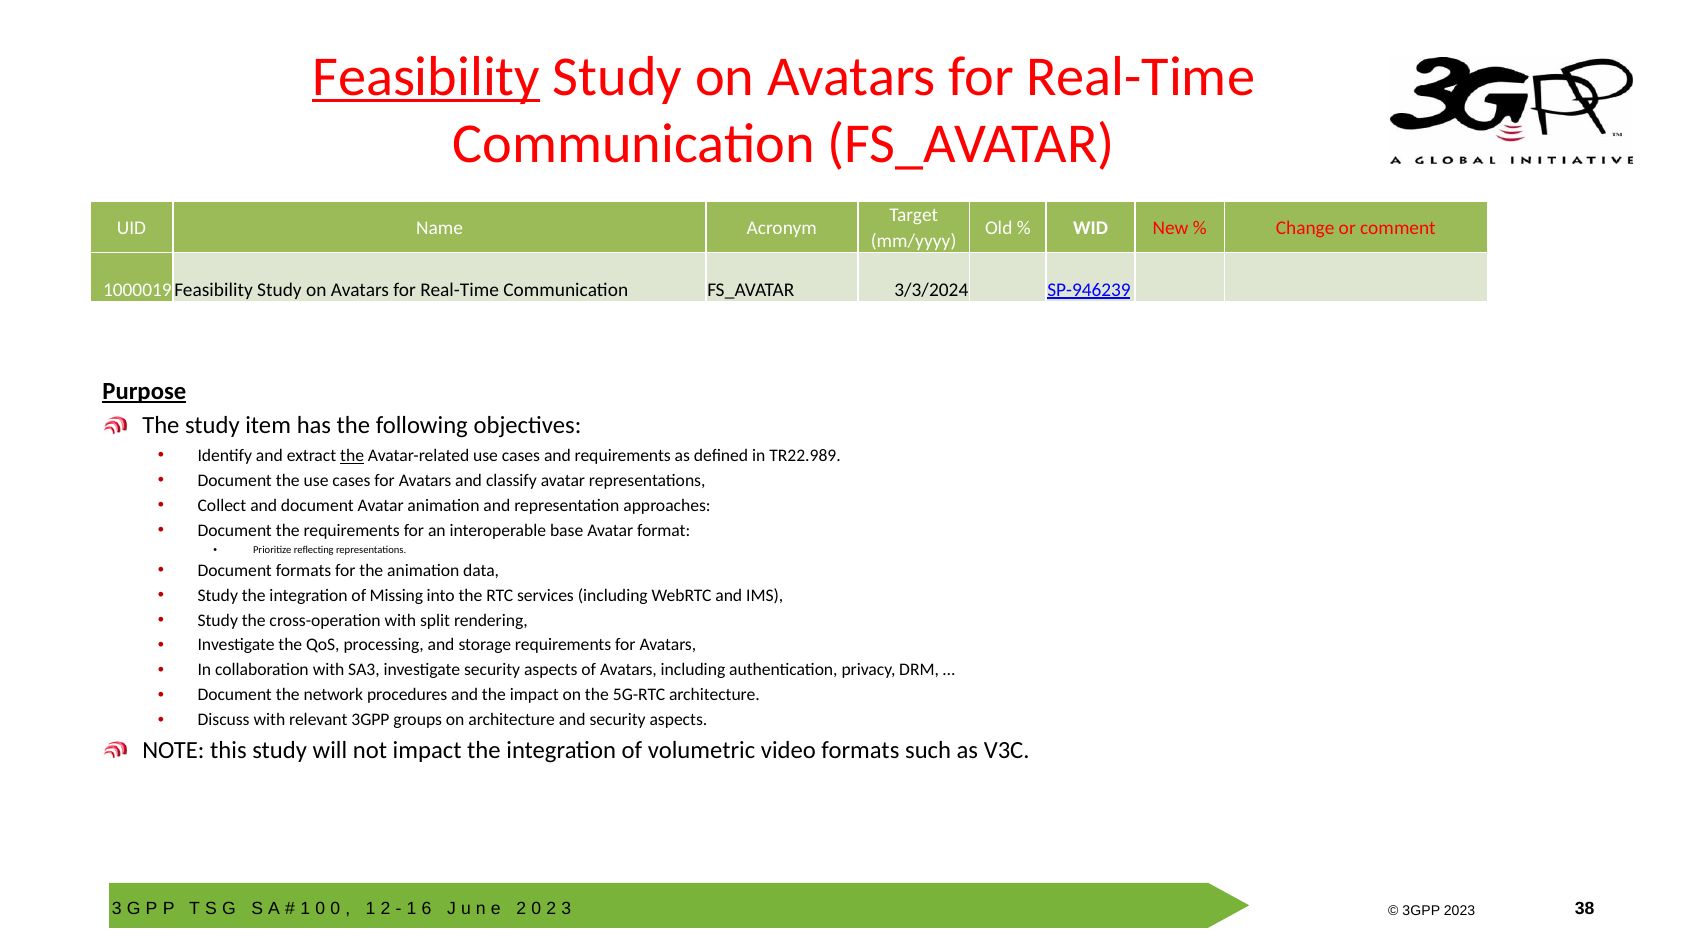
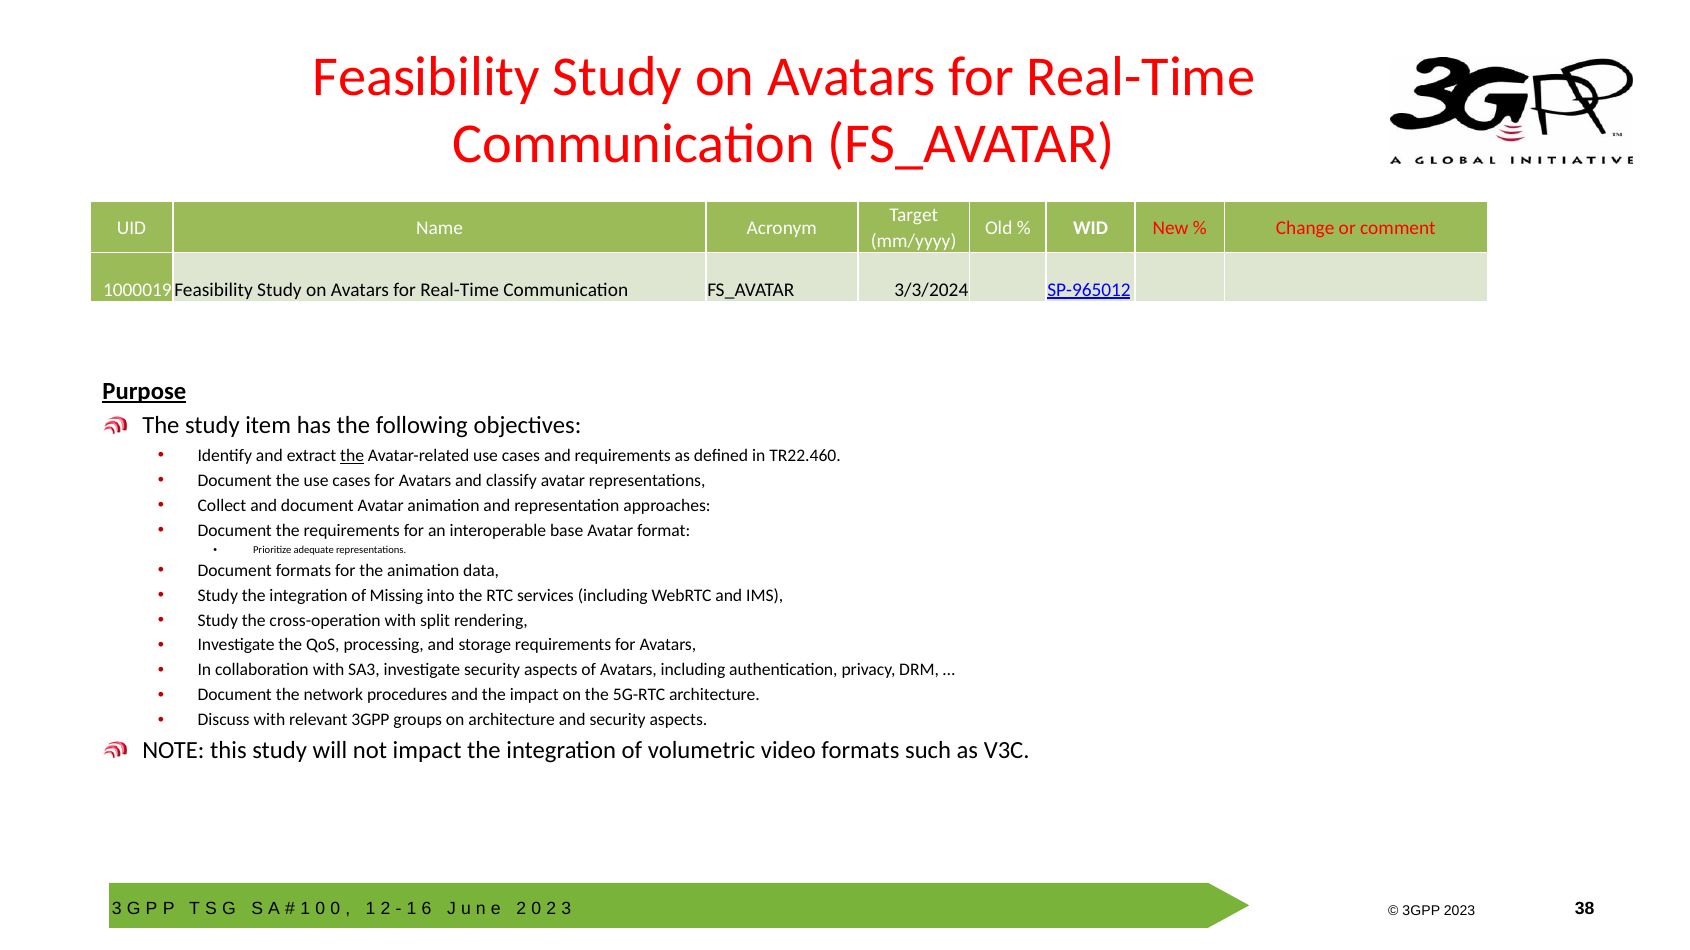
Feasibility underline: present -> none
SP-946239: SP-946239 -> SP-965012
TR22.989: TR22.989 -> TR22.460
reflecting: reflecting -> adequate
